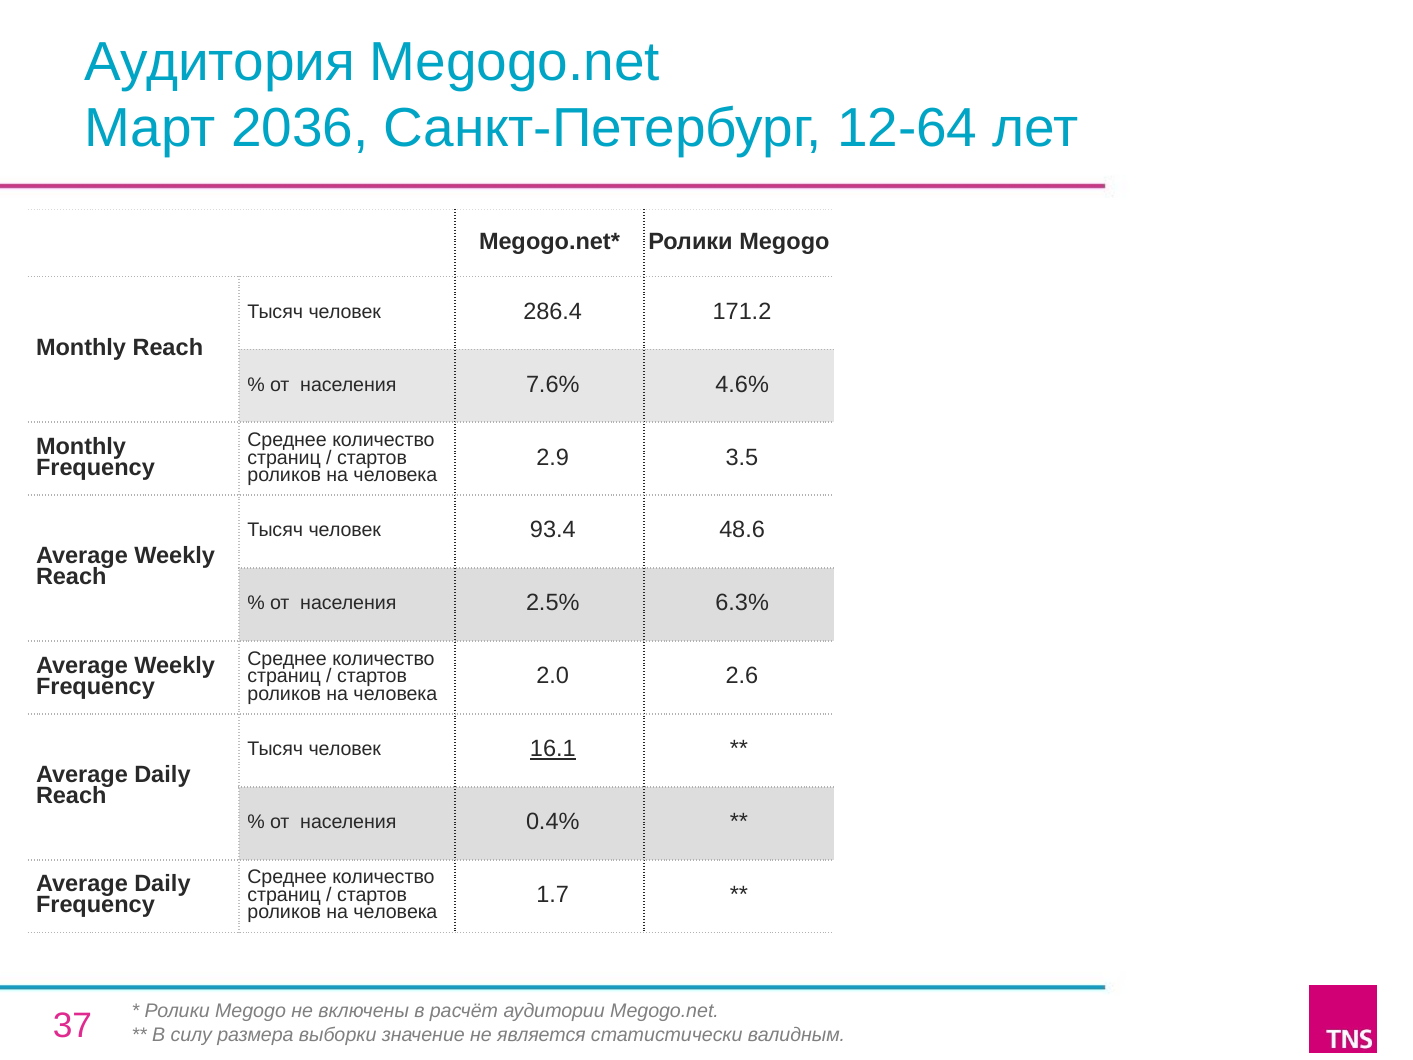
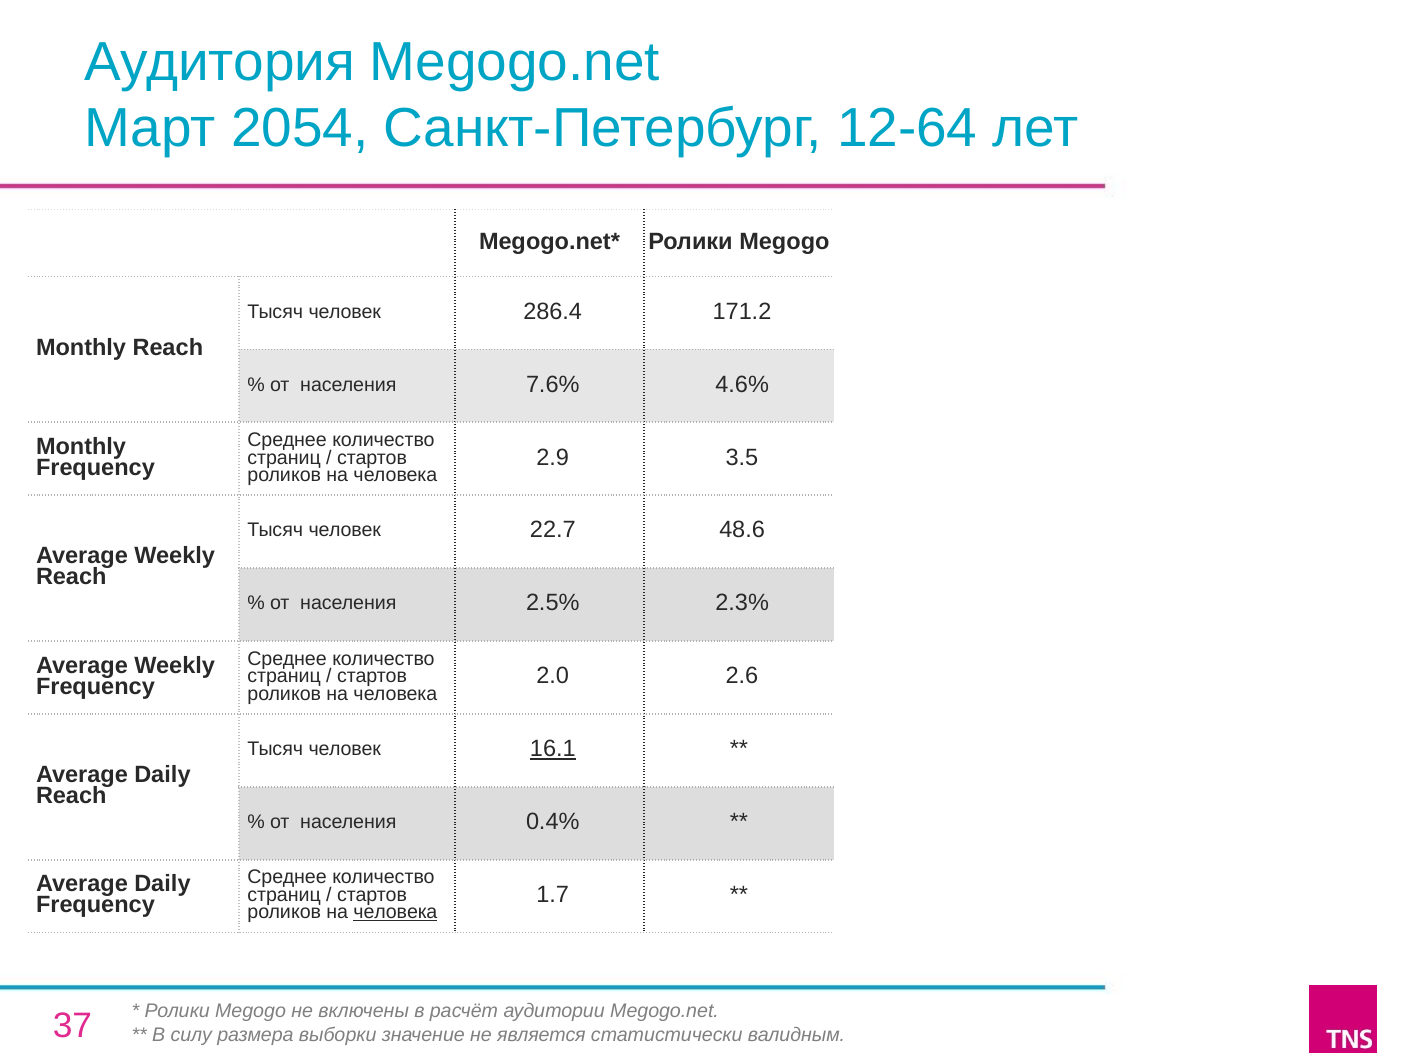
2036: 2036 -> 2054
93.4: 93.4 -> 22.7
6.3%: 6.3% -> 2.3%
человека at (395, 912) underline: none -> present
